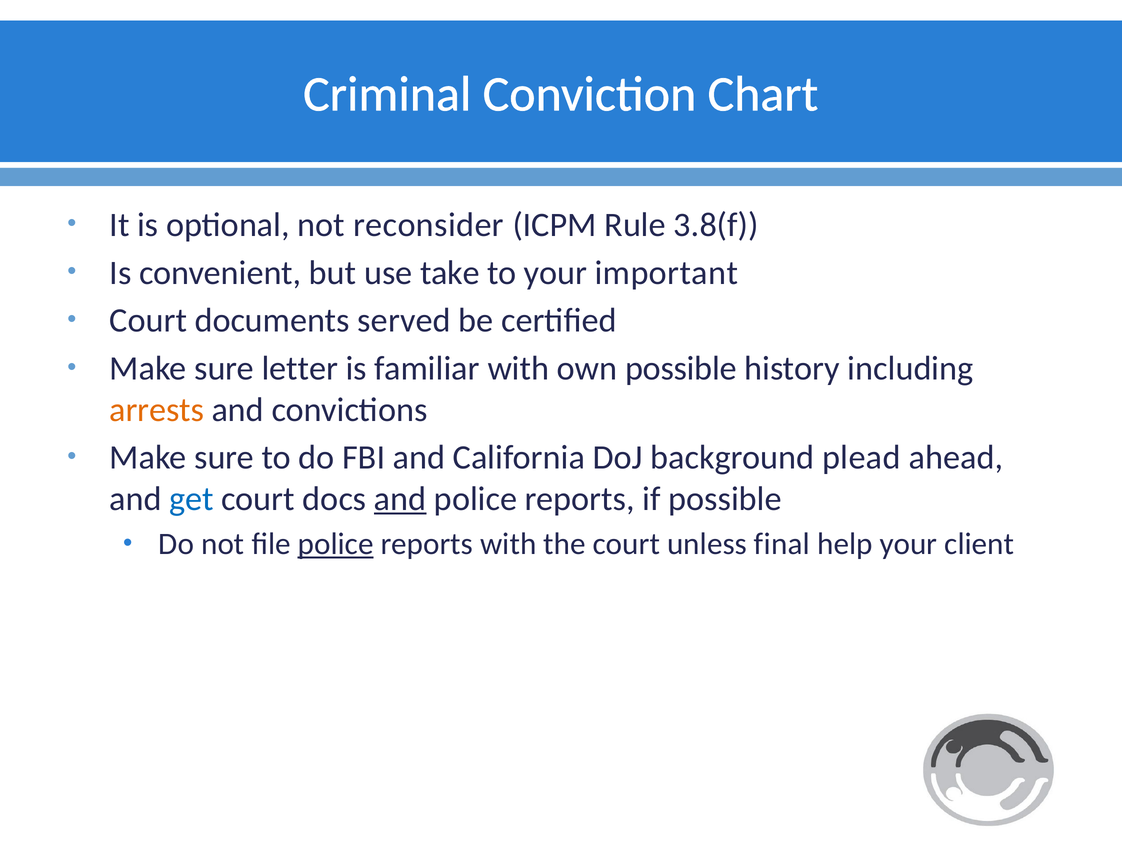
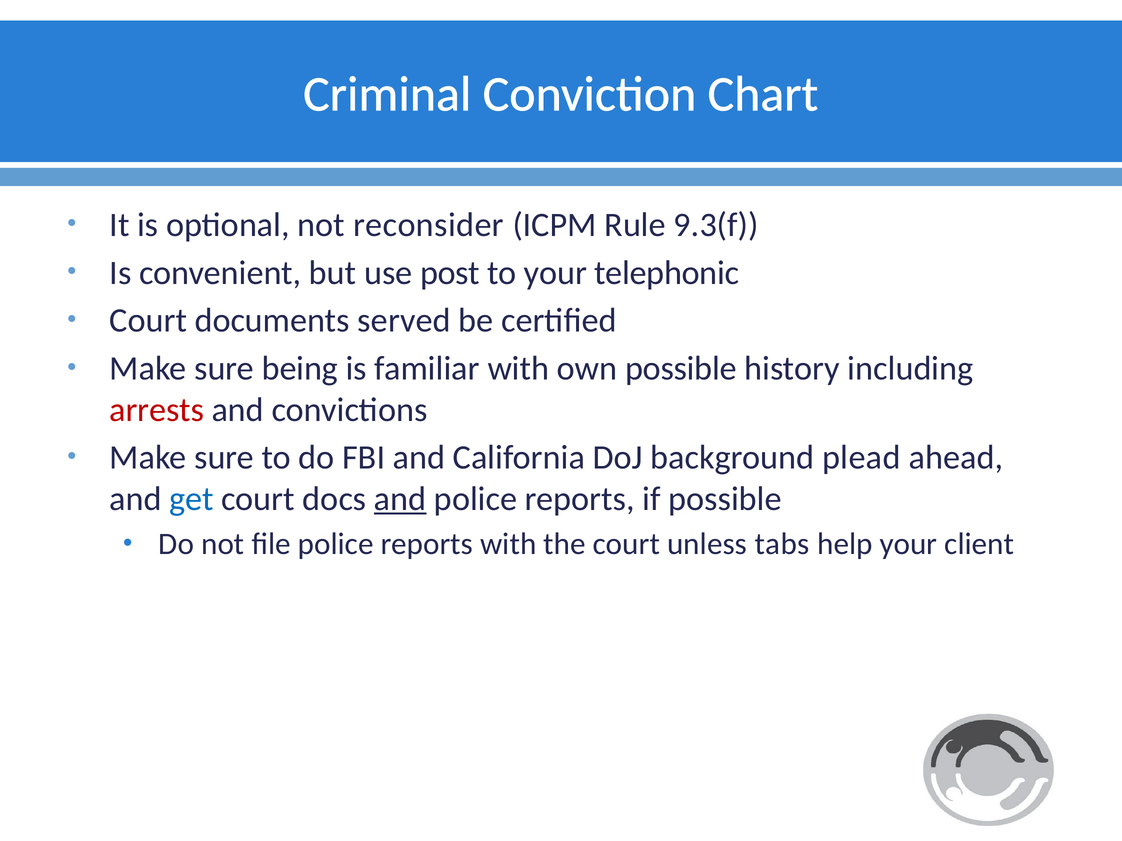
3.8(f: 3.8(f -> 9.3(f
take: take -> post
important: important -> telephonic
letter: letter -> being
arrests colour: orange -> red
police at (336, 544) underline: present -> none
final: final -> tabs
